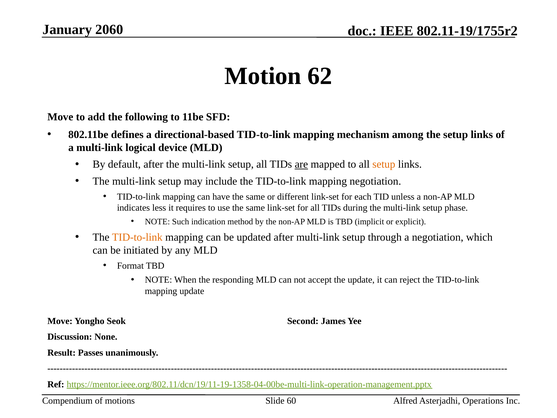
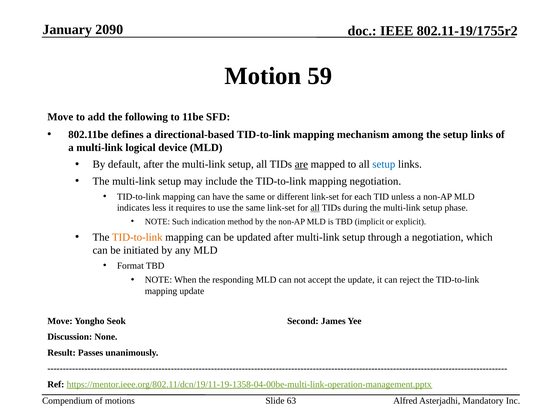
2060: 2060 -> 2090
62: 62 -> 59
setup at (384, 164) colour: orange -> blue
all at (315, 208) underline: none -> present
60: 60 -> 63
Operations: Operations -> Mandatory
